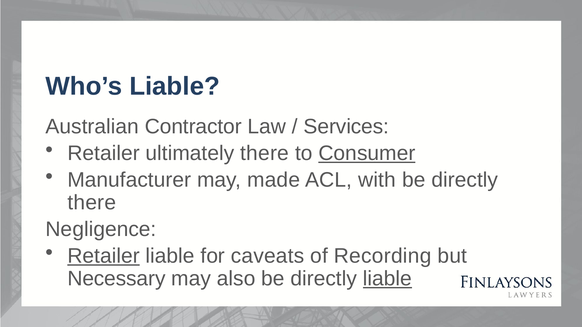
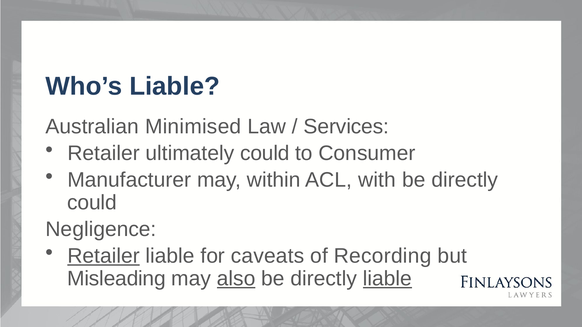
Contractor: Contractor -> Minimised
ultimately there: there -> could
Consumer underline: present -> none
made: made -> within
there at (92, 203): there -> could
Necessary: Necessary -> Misleading
also underline: none -> present
